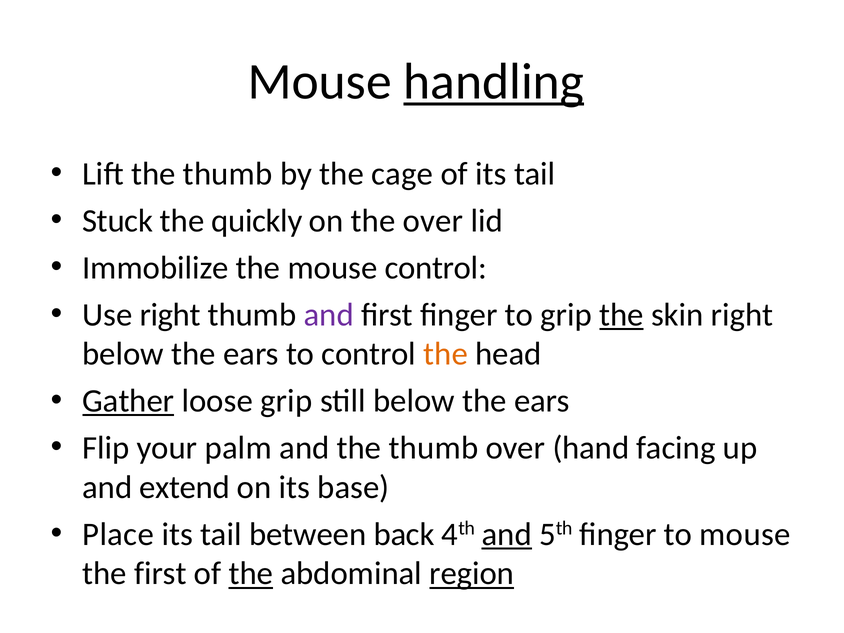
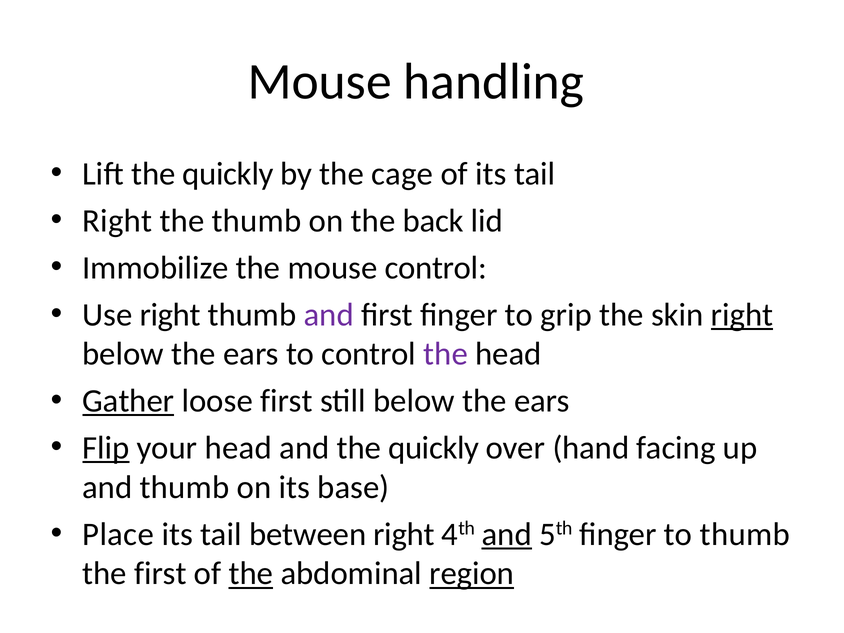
handling underline: present -> none
Lift the thumb: thumb -> quickly
Stuck at (118, 221): Stuck -> Right
the quickly: quickly -> thumb
the over: over -> back
the at (622, 315) underline: present -> none
right at (742, 315) underline: none -> present
the at (446, 354) colour: orange -> purple
loose grip: grip -> first
Flip underline: none -> present
your palm: palm -> head
and the thumb: thumb -> quickly
and extend: extend -> thumb
between back: back -> right
to mouse: mouse -> thumb
